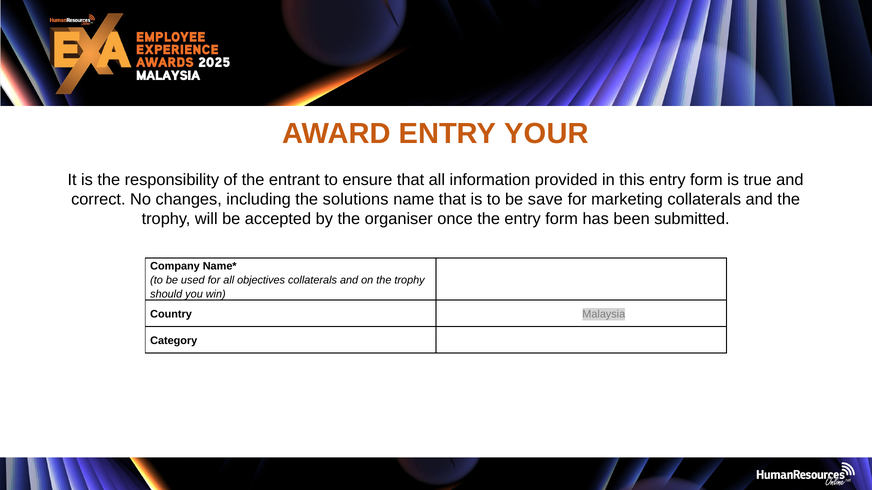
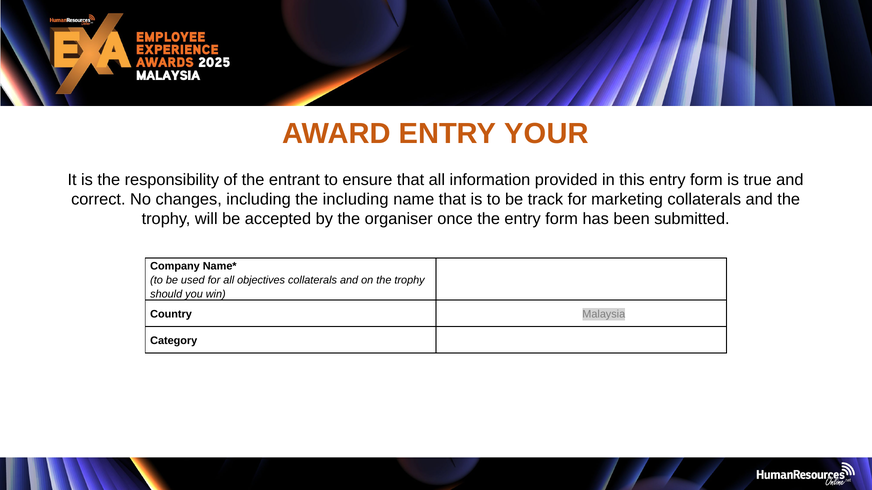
the solutions: solutions -> including
save: save -> track
